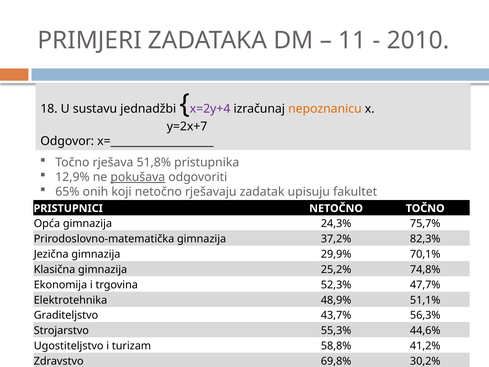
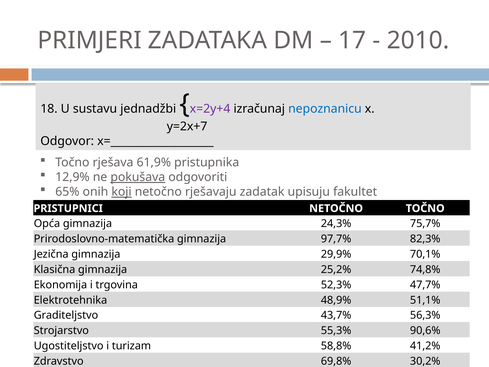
11: 11 -> 17
nepoznanicu colour: orange -> blue
51,8%: 51,8% -> 61,9%
koji underline: none -> present
37,2%: 37,2% -> 97,7%
44,6%: 44,6% -> 90,6%
